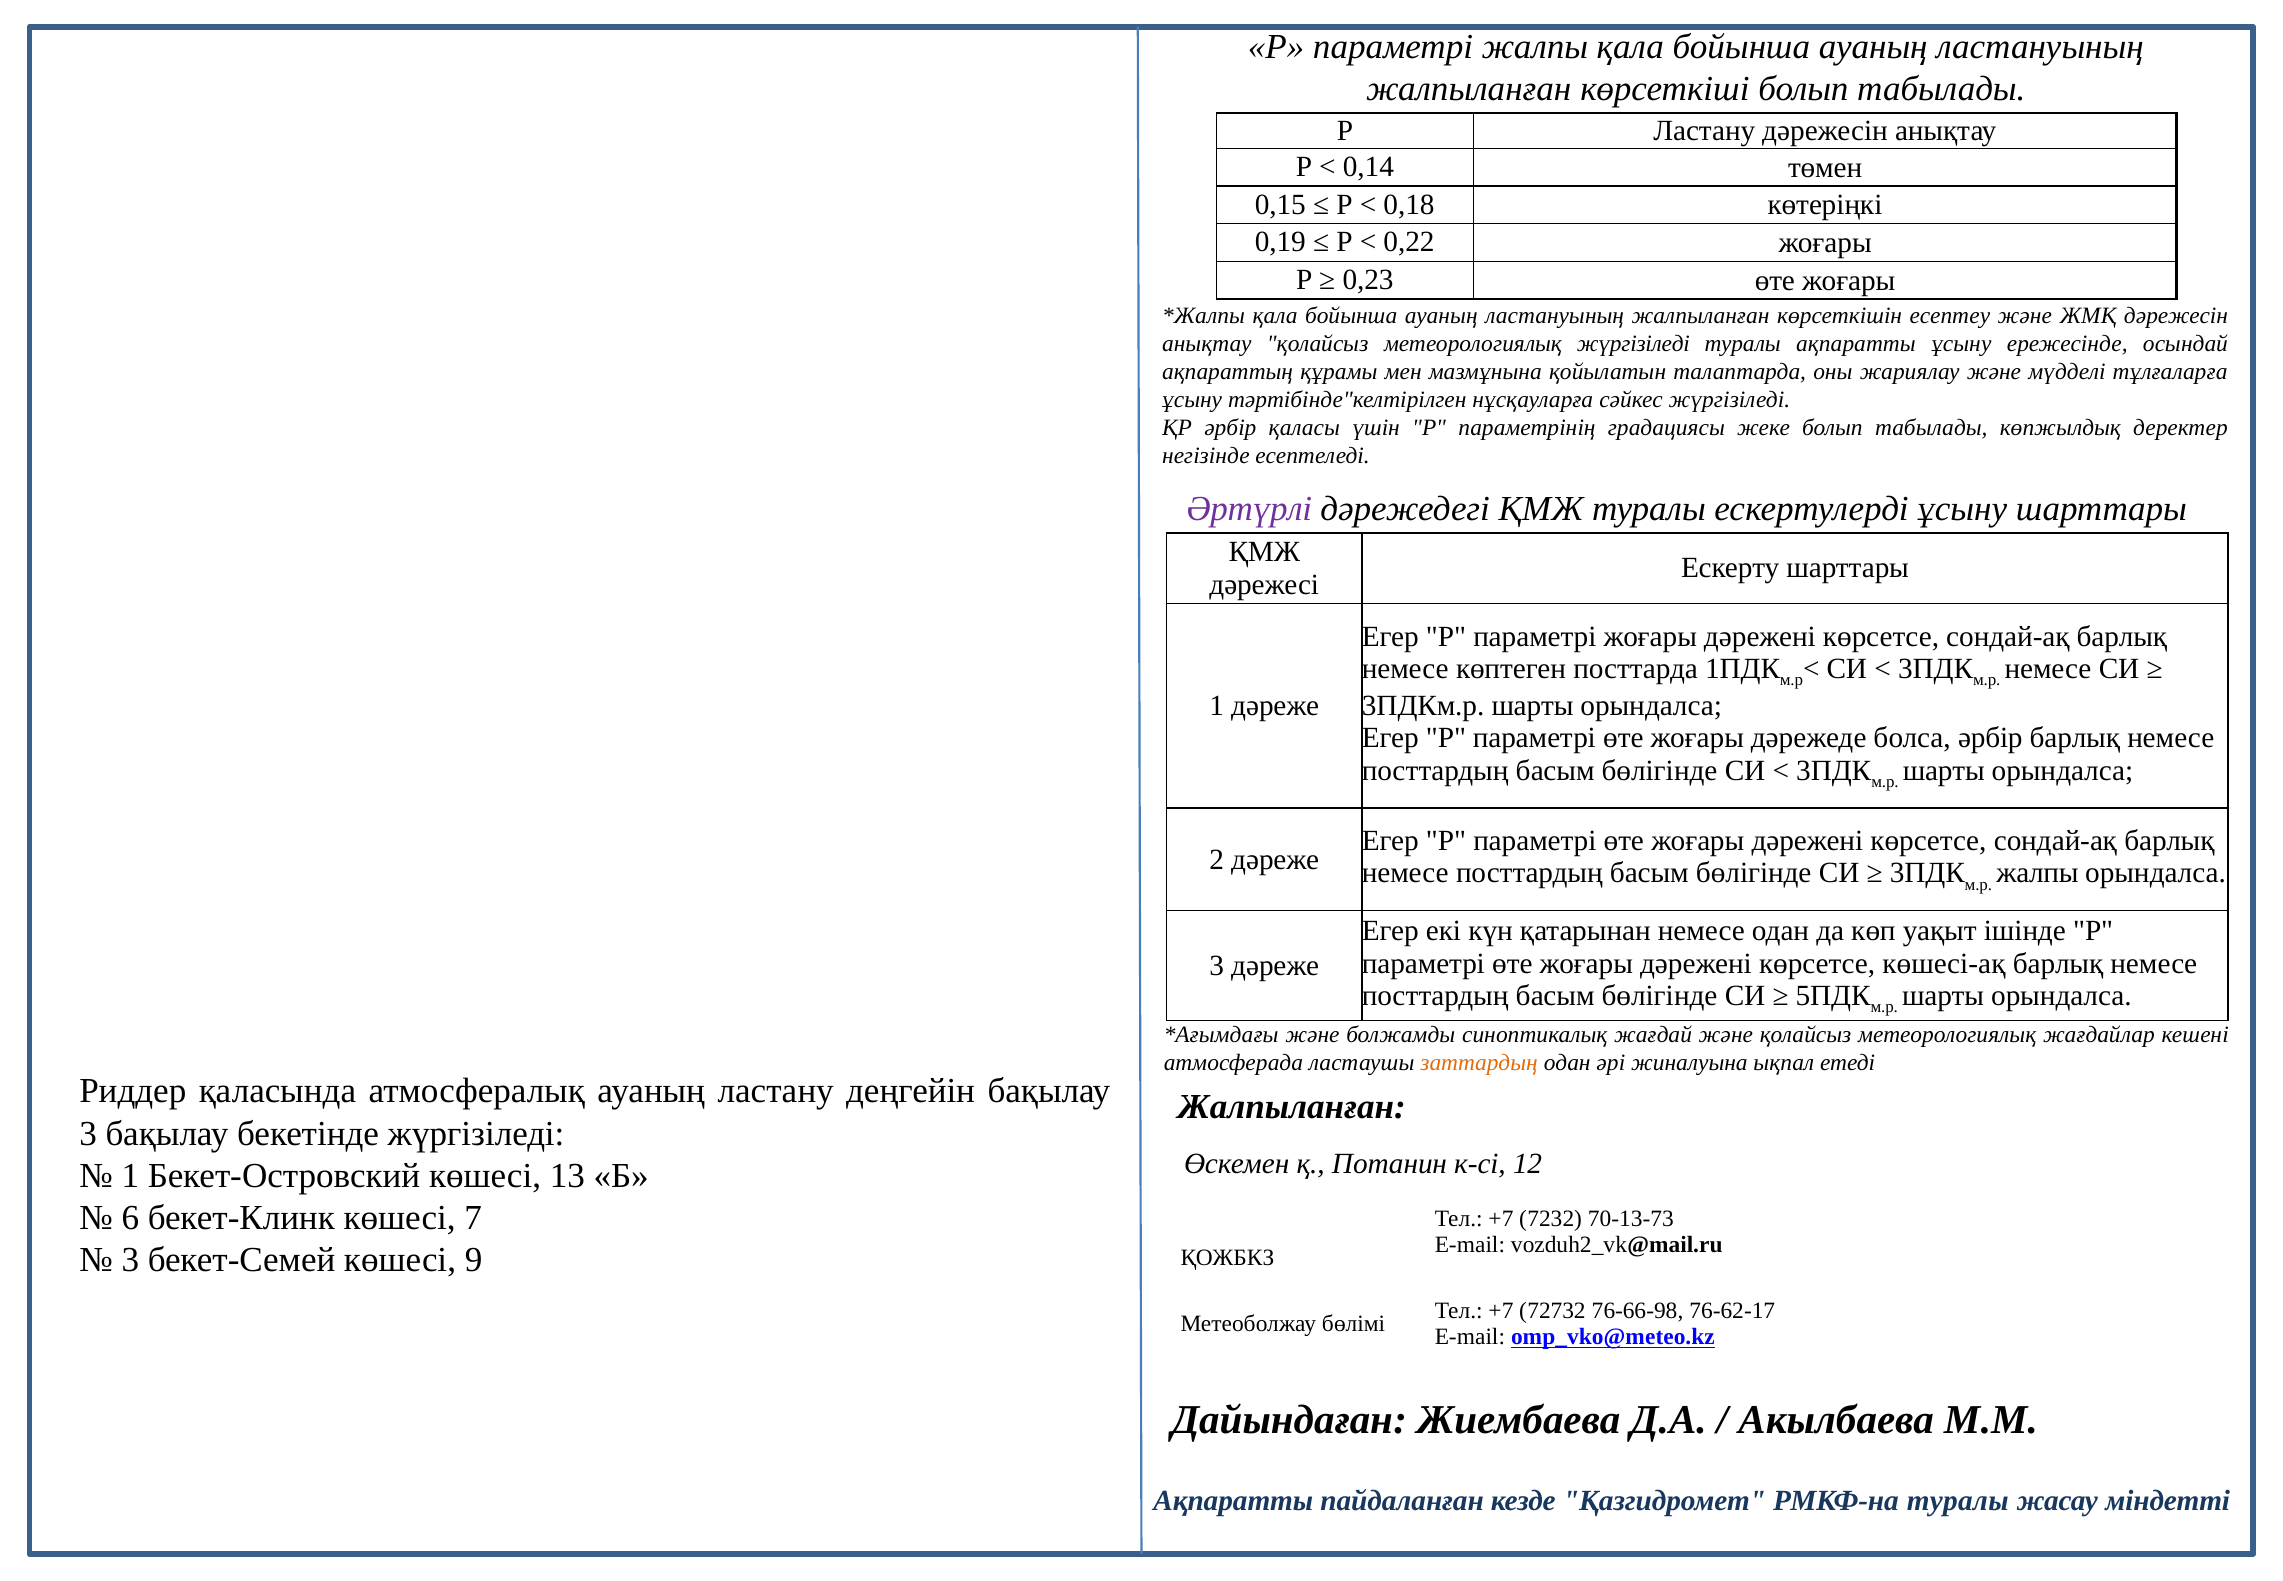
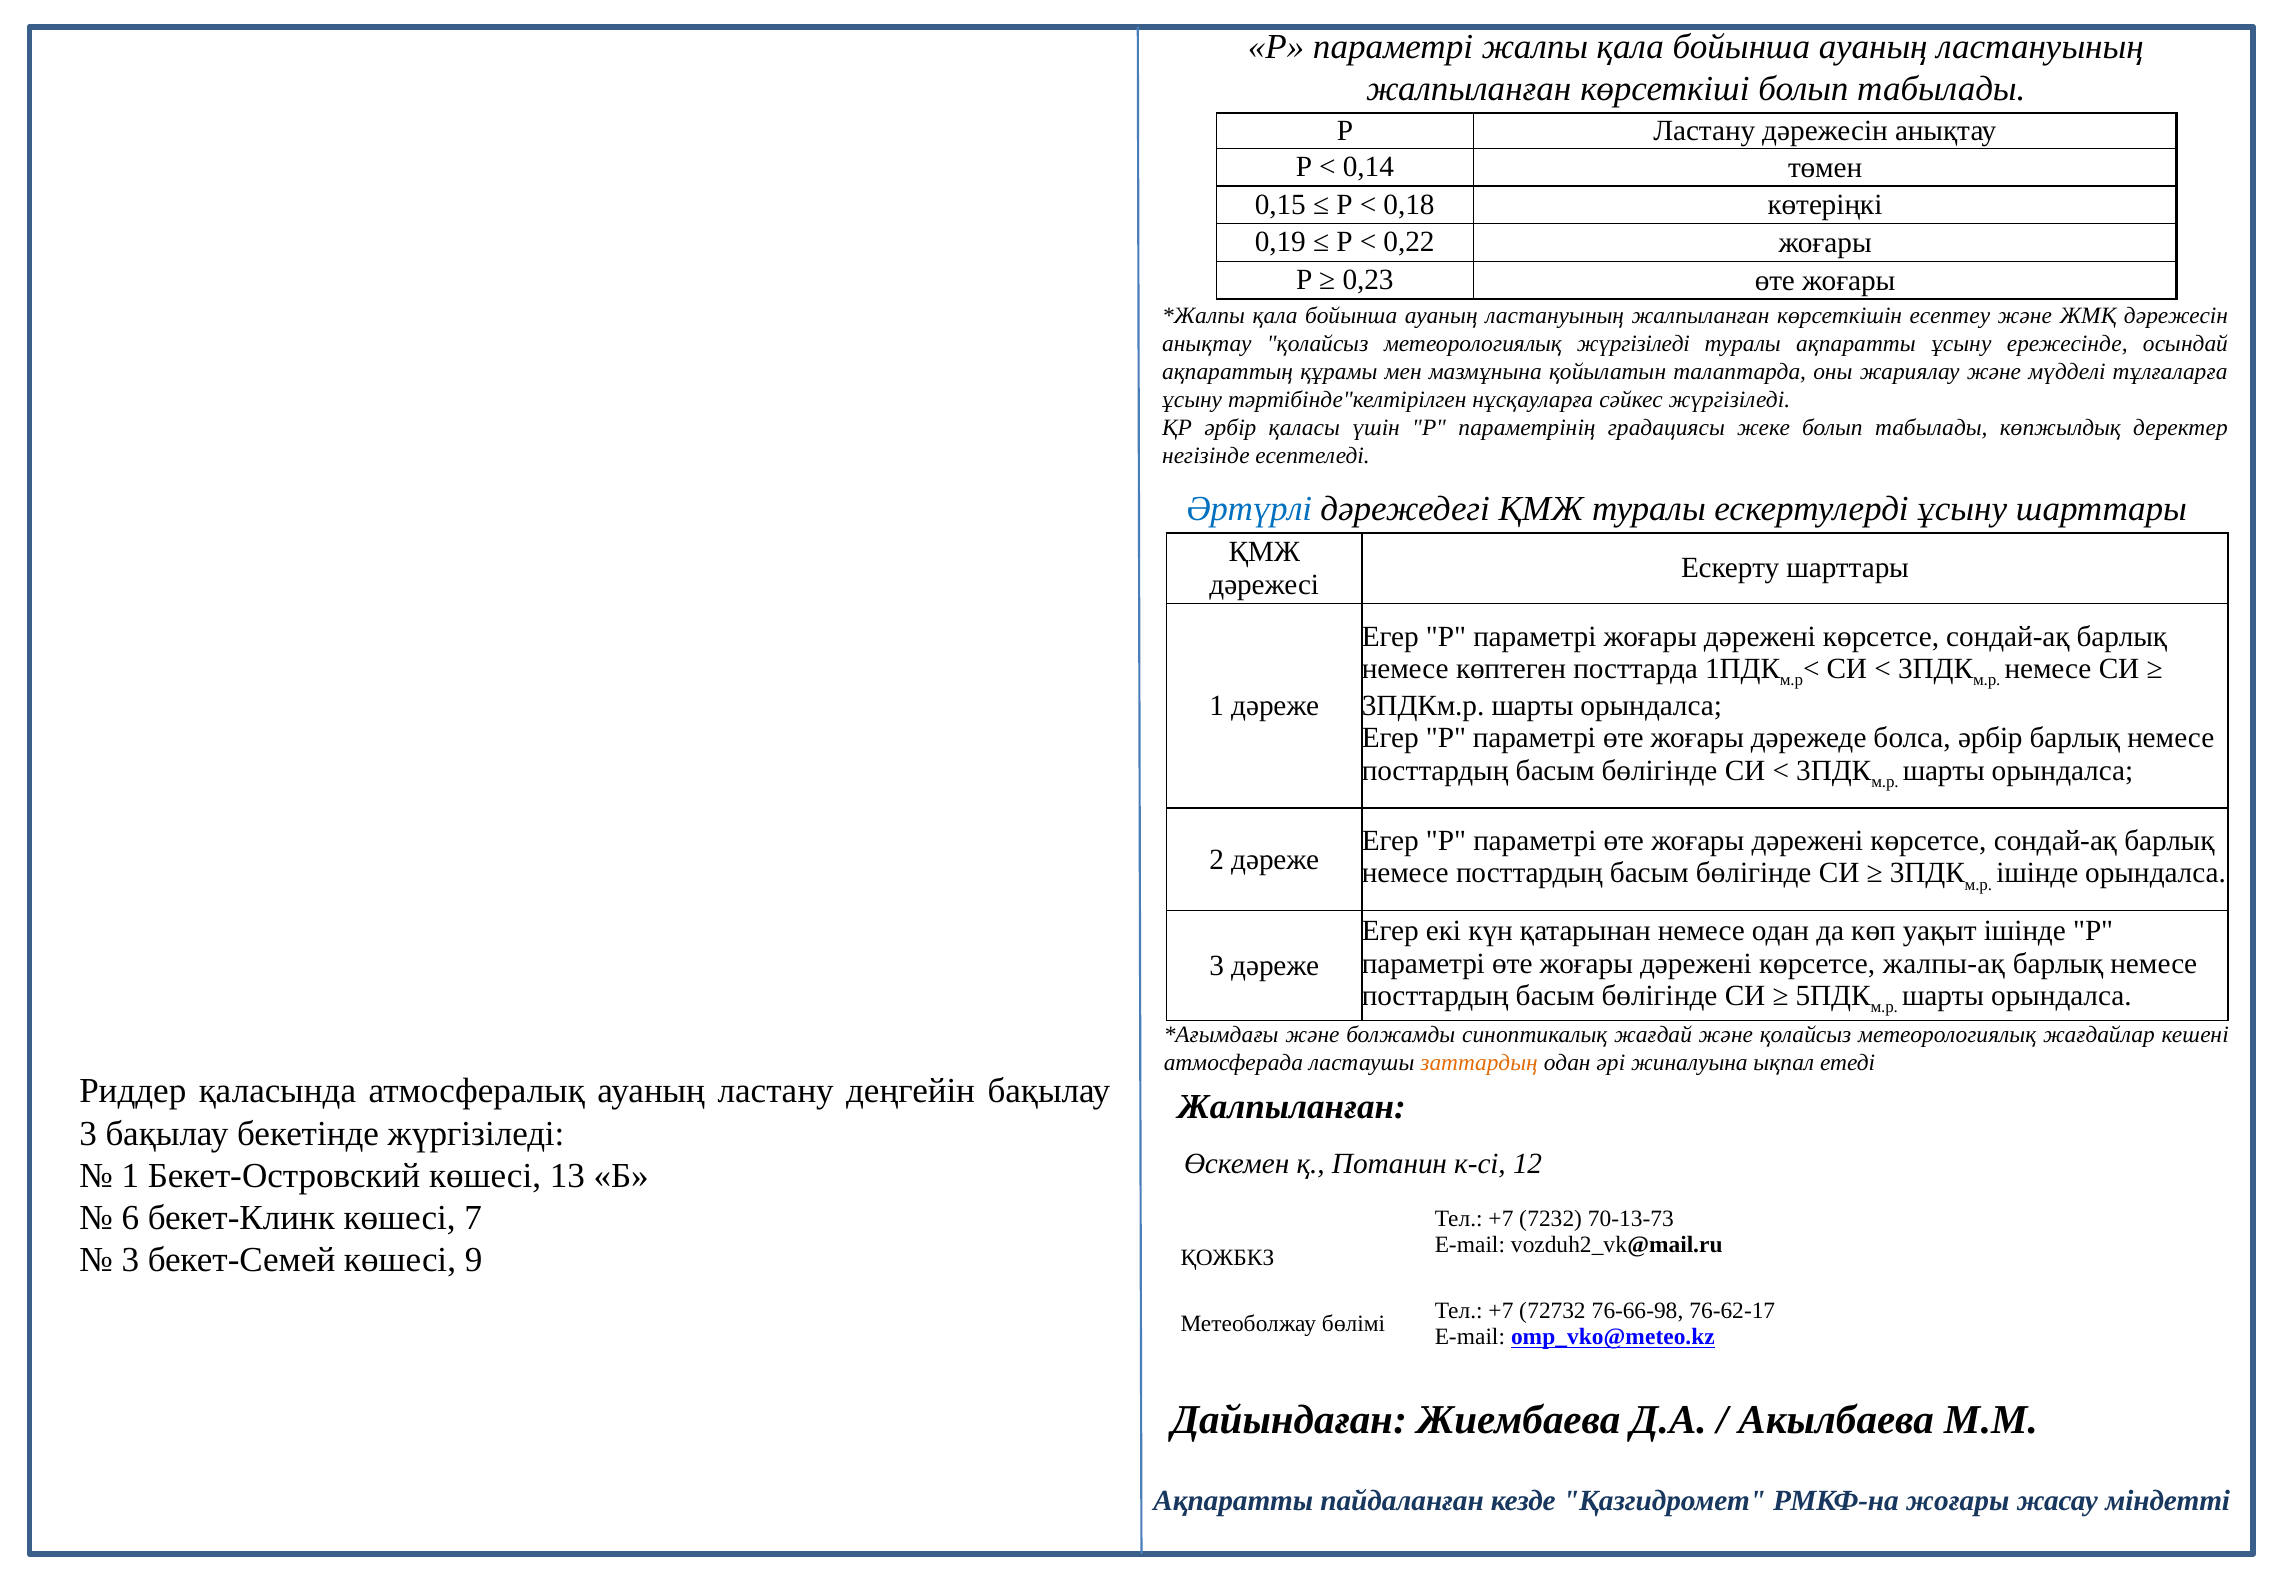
Әртүрлі colour: purple -> blue
жалпы at (2037, 873): жалпы -> ішінде
көшесі-ақ: көшесі-ақ -> жалпы-ақ
РМКФ-на туралы: туралы -> жоғары
